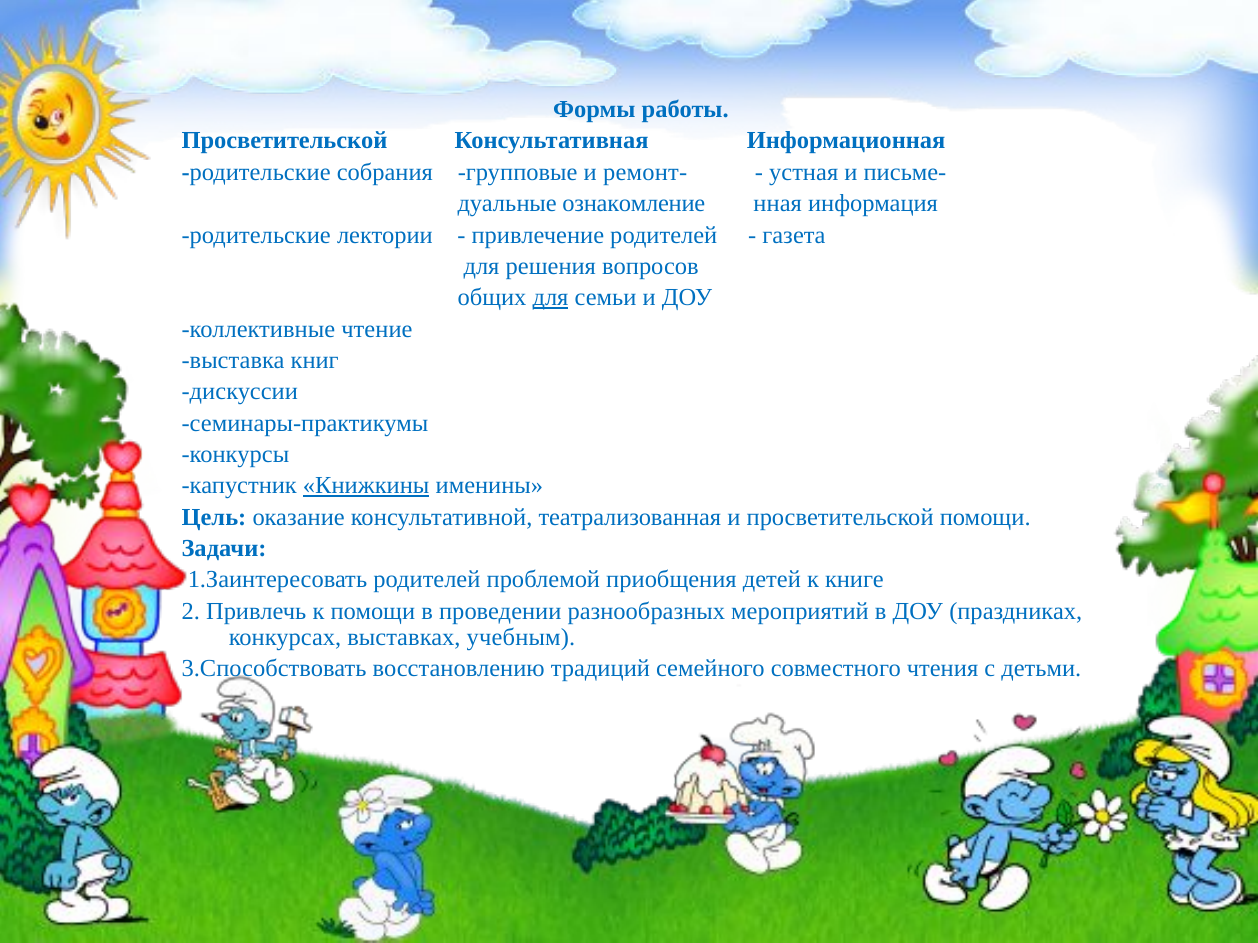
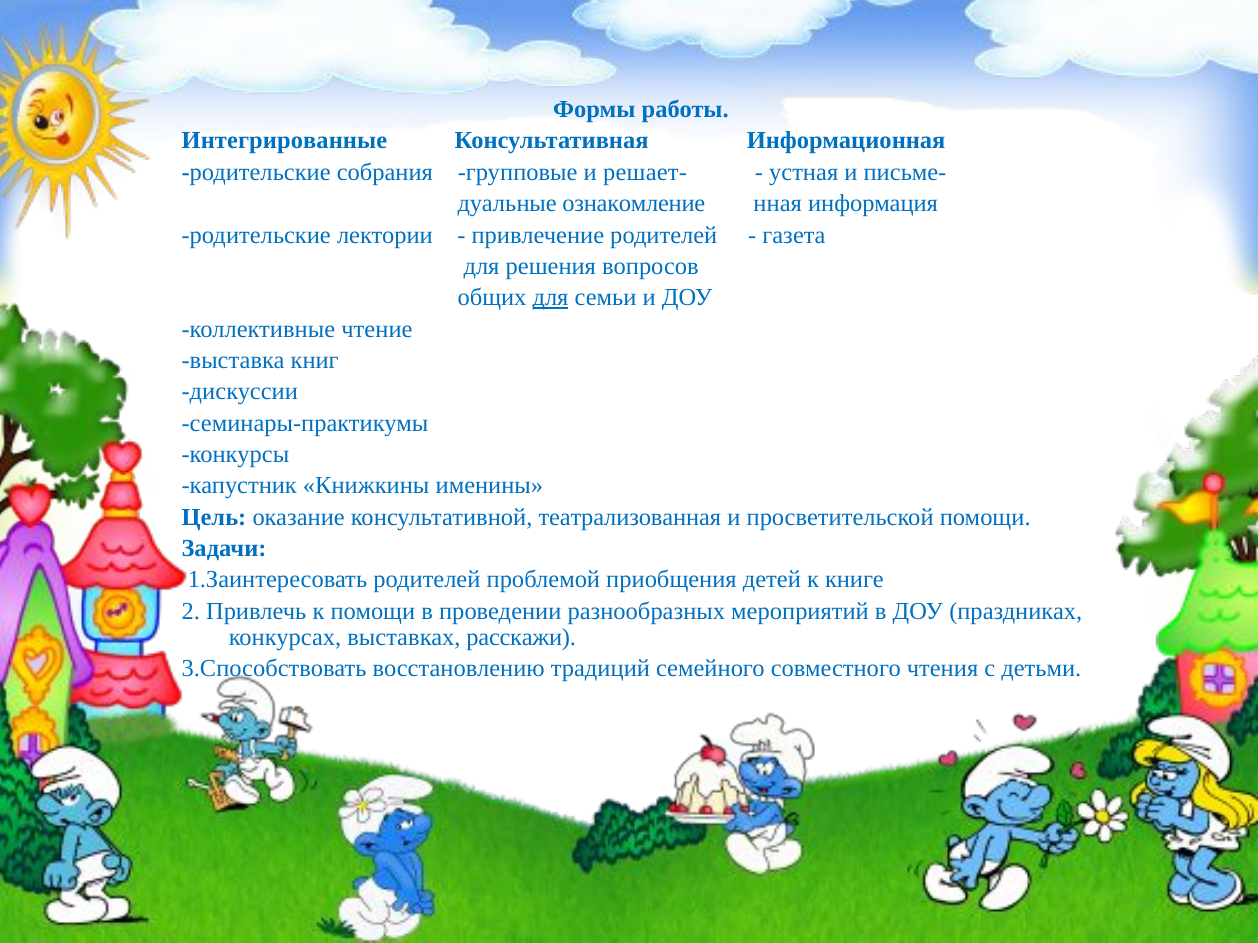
Просветительской at (285, 141): Просветительской -> Интегрированные
ремонт-: ремонт- -> решает-
Книжкины underline: present -> none
учебным: учебным -> расскажи
